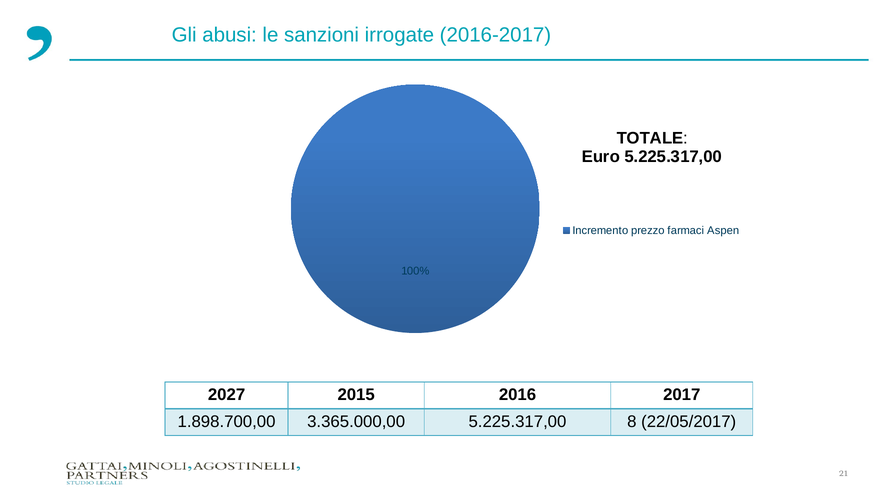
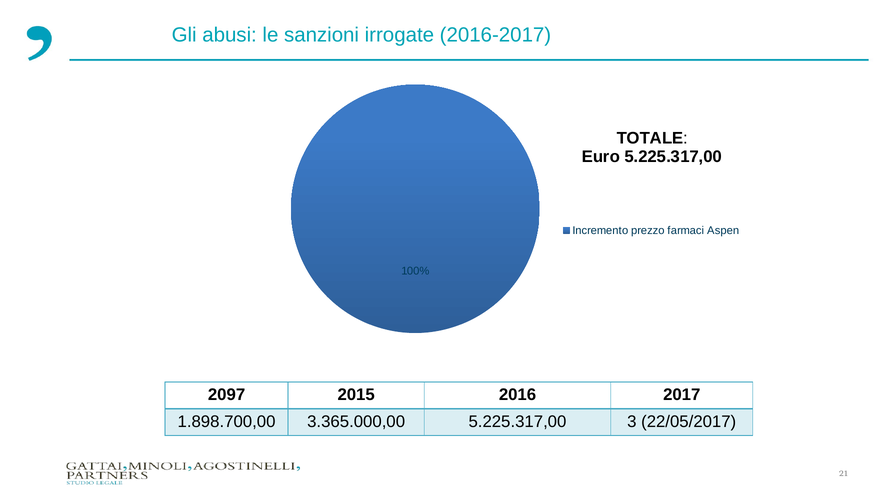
2027: 2027 -> 2097
8: 8 -> 3
